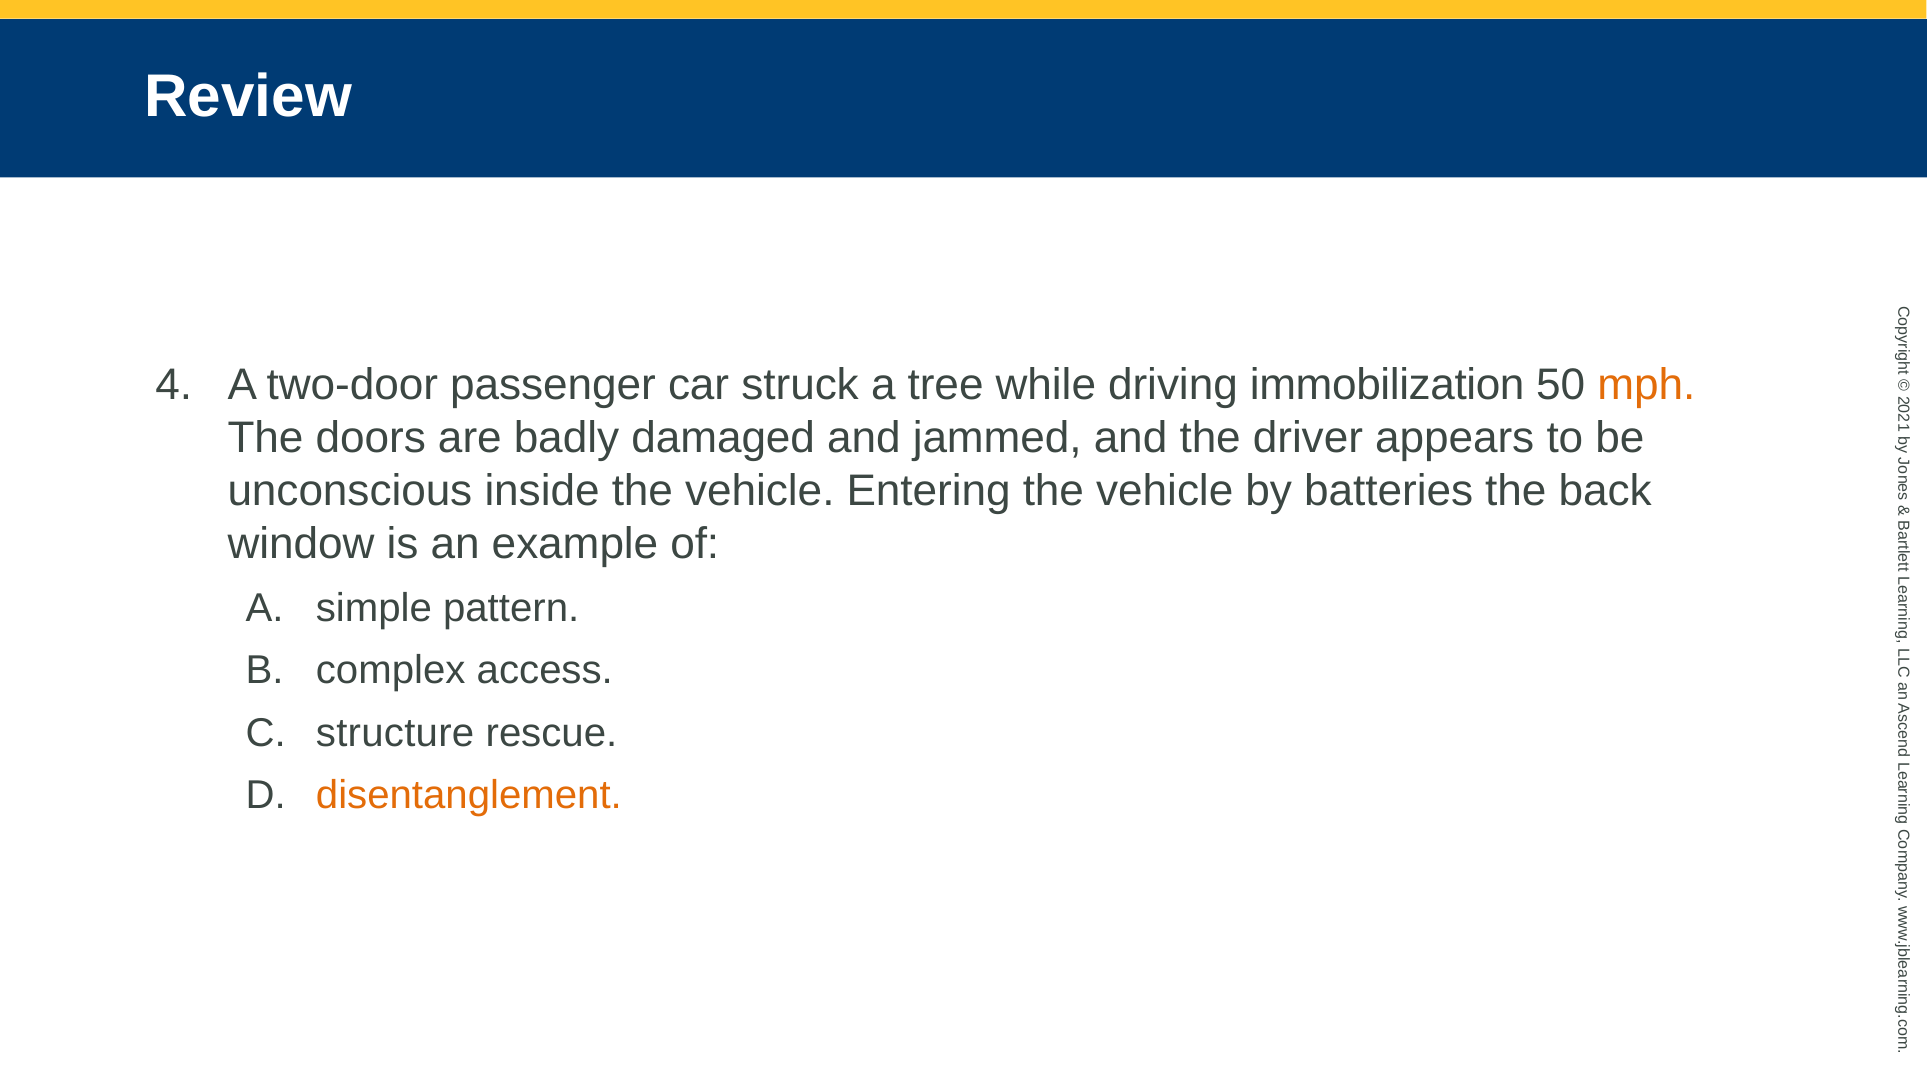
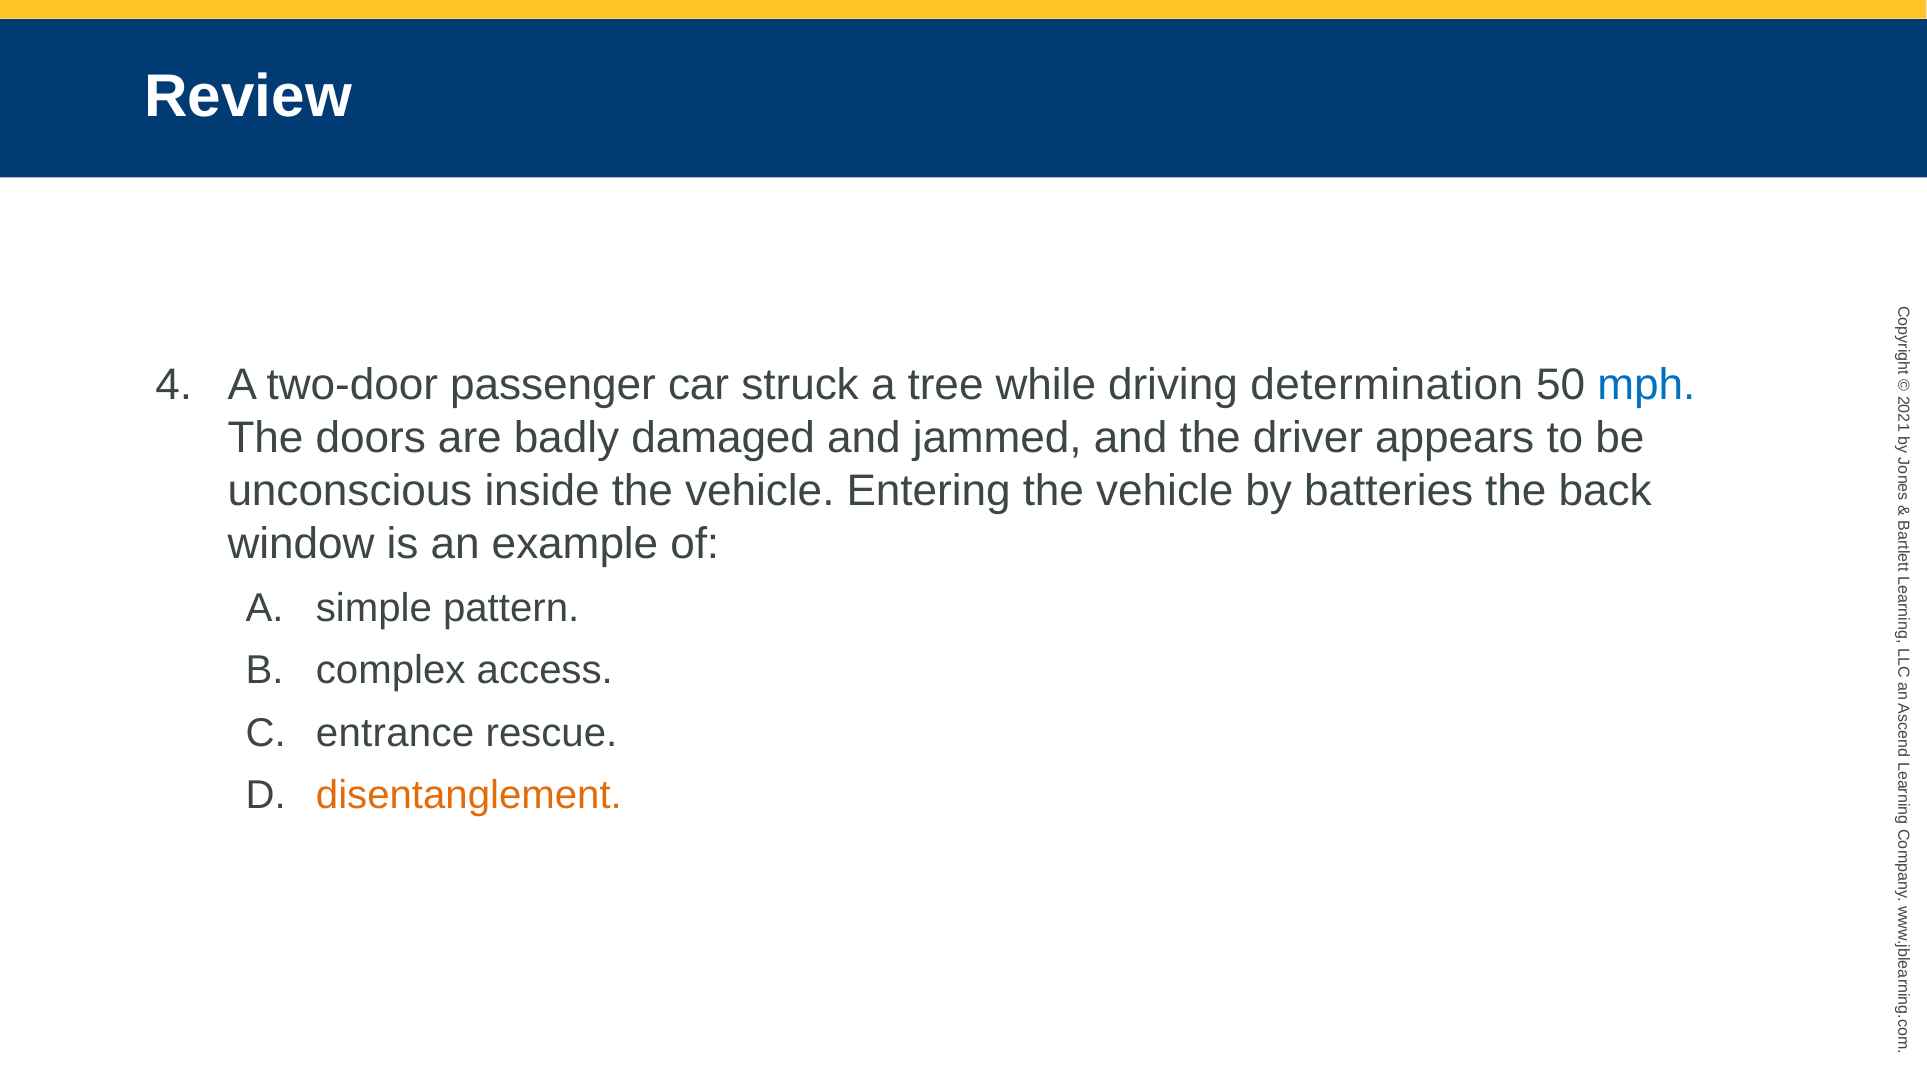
immobilization: immobilization -> determination
mph colour: orange -> blue
structure: structure -> entrance
